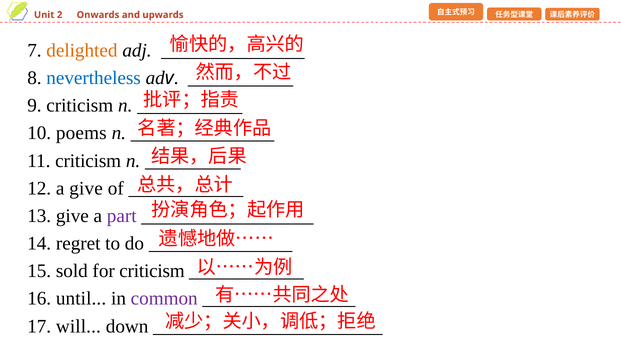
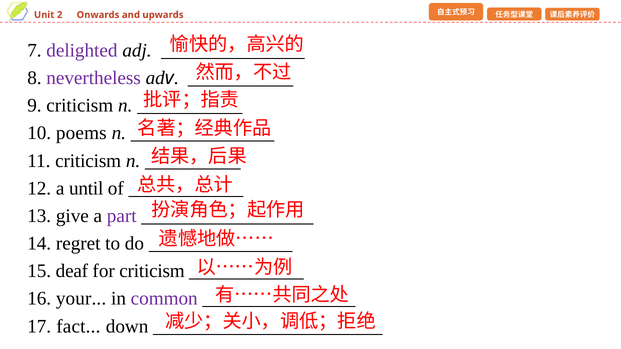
delighted colour: orange -> purple
nevertheless colour: blue -> purple
a give: give -> until
sold: sold -> deaf
until: until -> your
will: will -> fact
